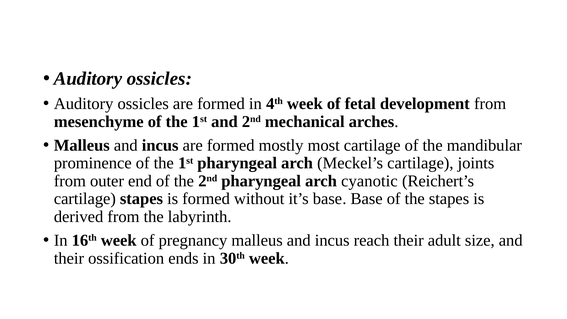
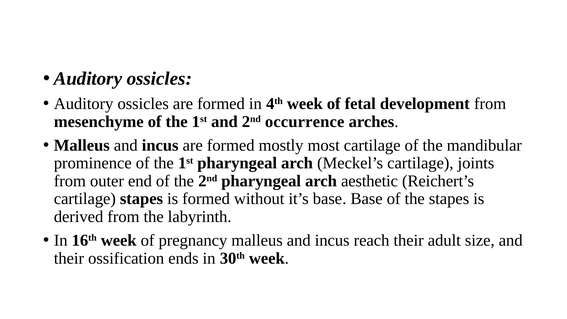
mechanical: mechanical -> occurrence
cyanotic: cyanotic -> aesthetic
